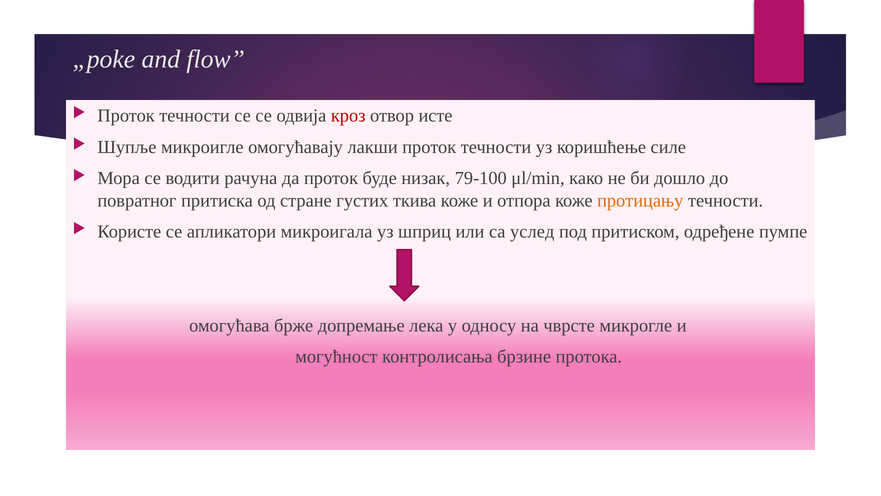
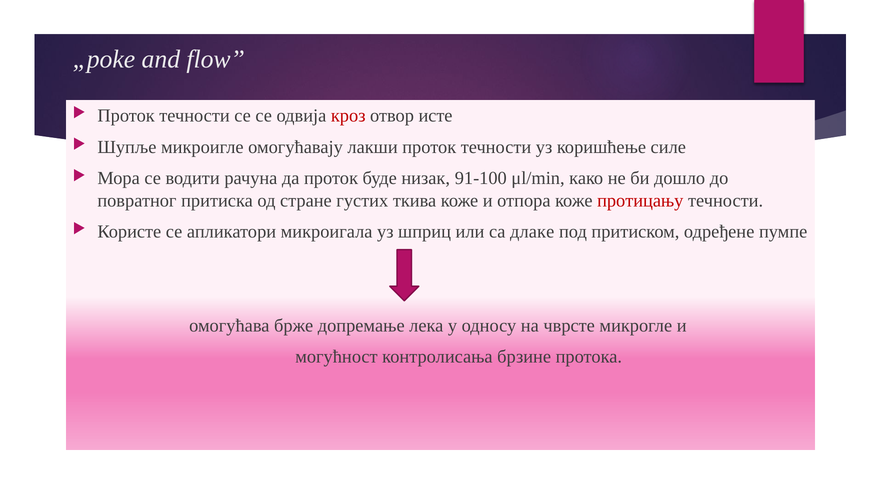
79-100: 79-100 -> 91-100
протицању colour: orange -> red
услед: услед -> длаке
